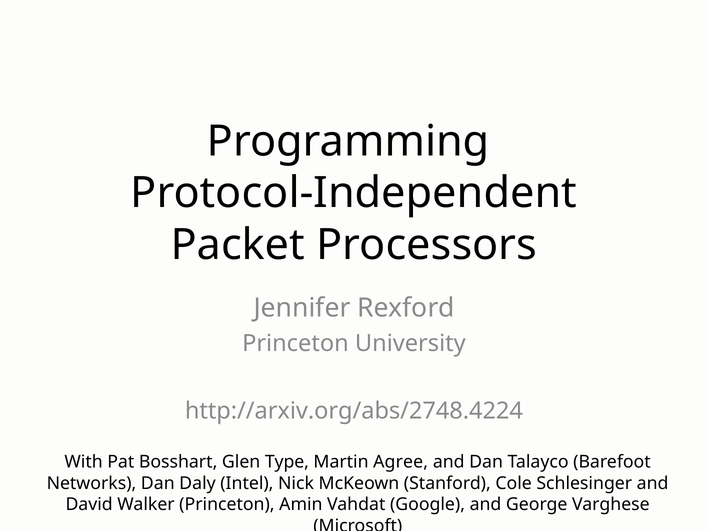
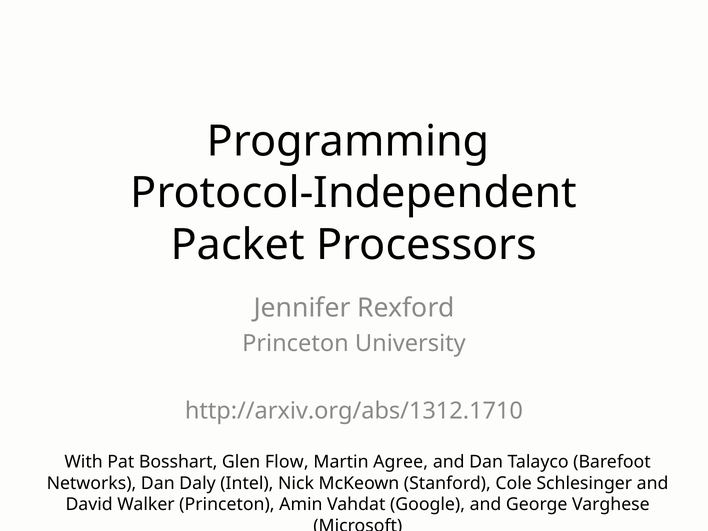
http://arxiv.org/abs/2748.4224: http://arxiv.org/abs/2748.4224 -> http://arxiv.org/abs/1312.1710
Type: Type -> Flow
